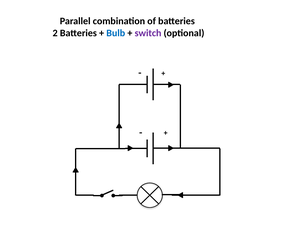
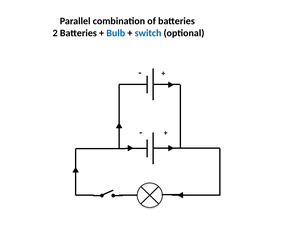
switch colour: purple -> blue
